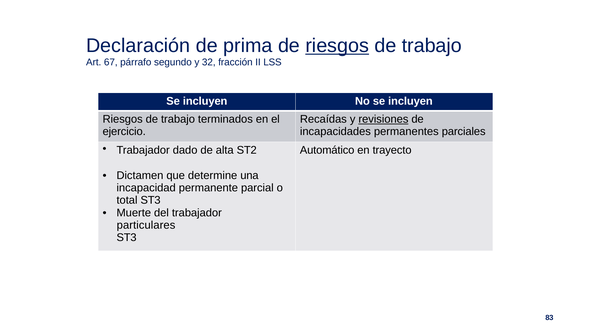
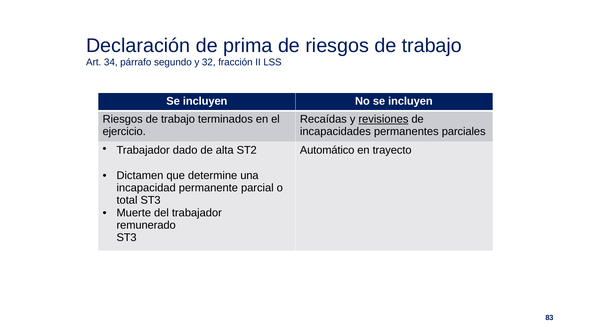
riesgos at (337, 46) underline: present -> none
67: 67 -> 34
particulares: particulares -> remunerado
